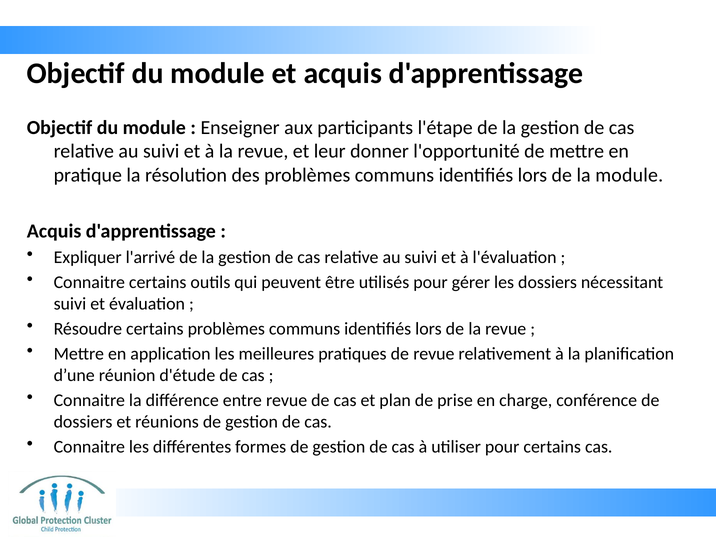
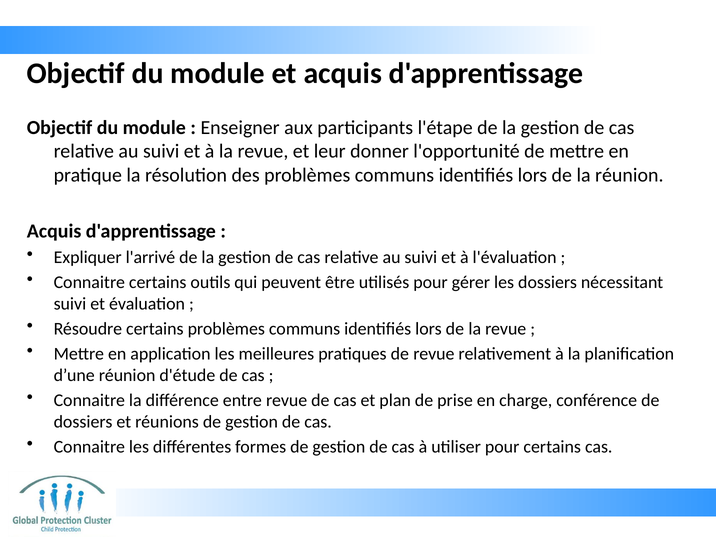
la module: module -> réunion
